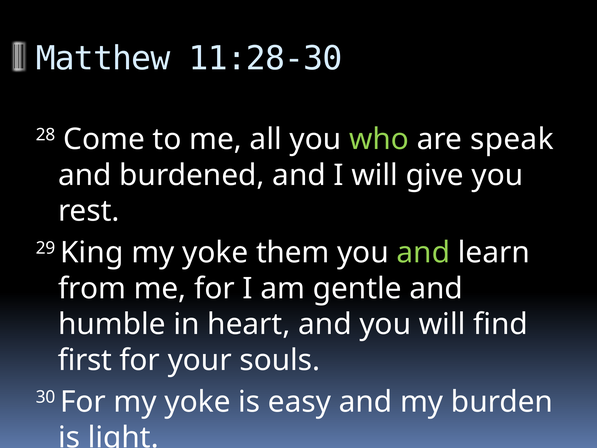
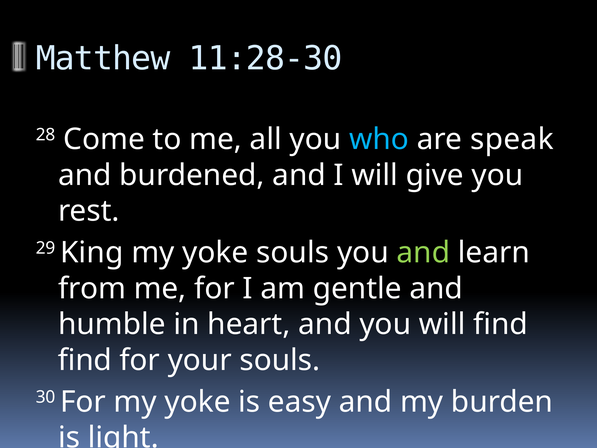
who colour: light green -> light blue
yoke them: them -> souls
first at (85, 360): first -> find
